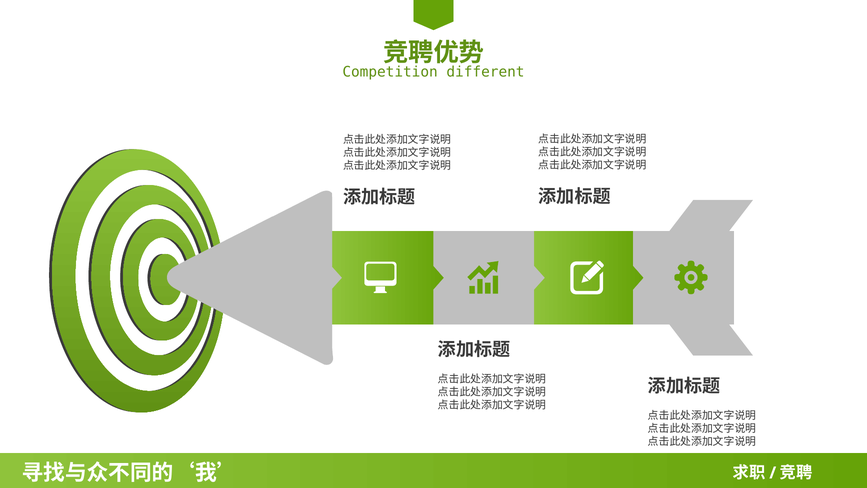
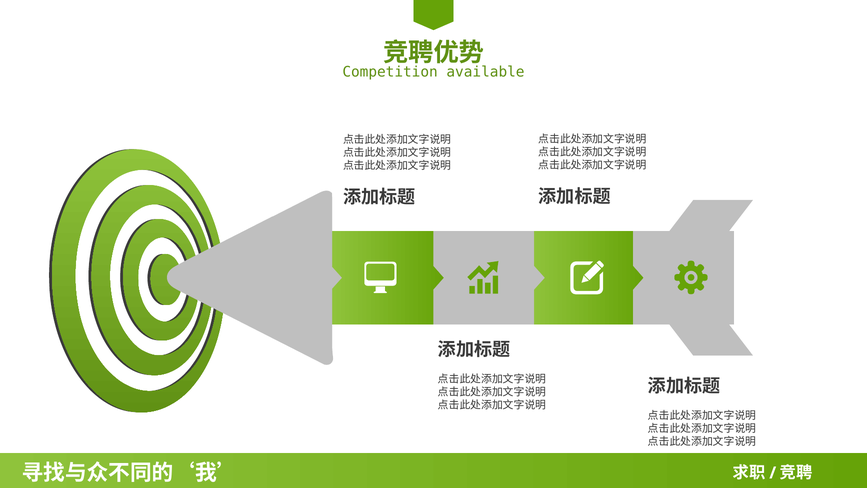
different: different -> available
